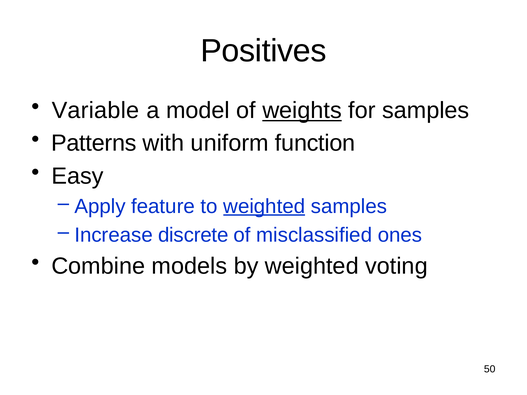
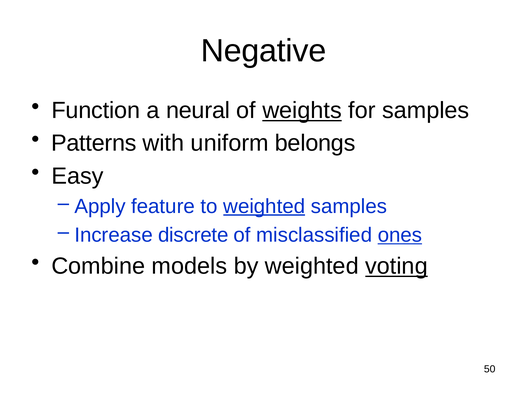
Positives: Positives -> Negative
Variable: Variable -> Function
model: model -> neural
function: function -> belongs
ones underline: none -> present
voting underline: none -> present
